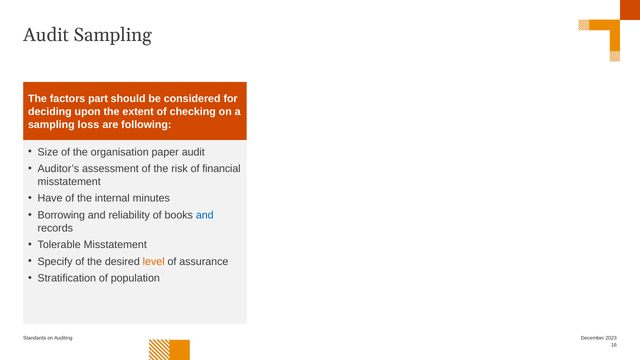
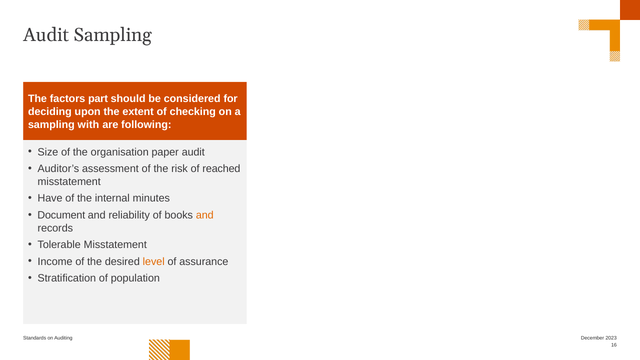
loss: loss -> with
financial: financial -> reached
Borrowing: Borrowing -> Document
and at (205, 215) colour: blue -> orange
Specify: Specify -> Income
